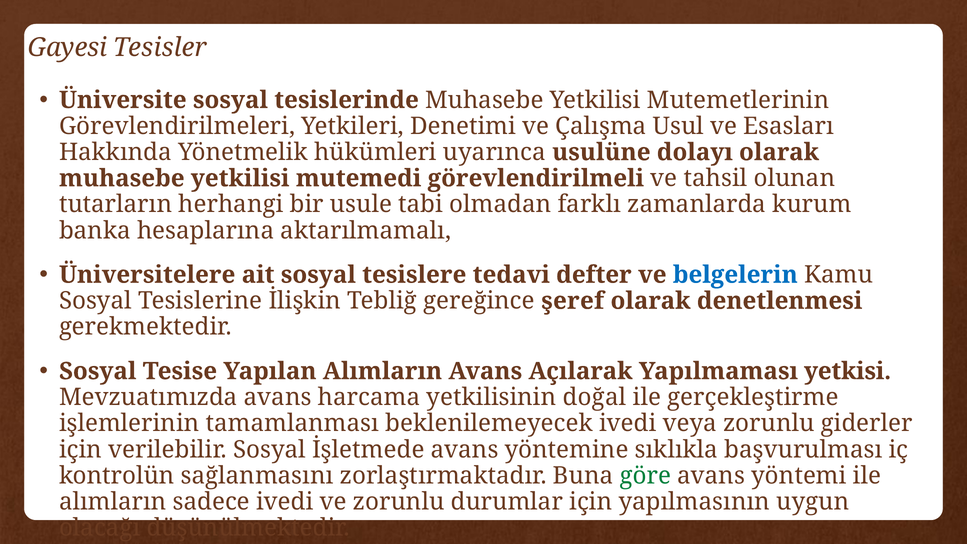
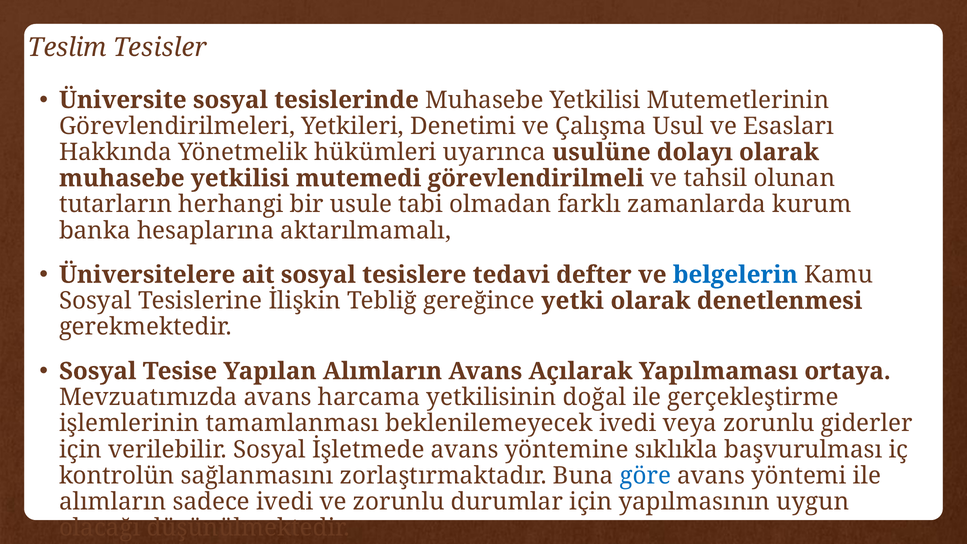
Gayesi: Gayesi -> Teslim
şeref: şeref -> yetki
yetkisi: yetkisi -> ortaya
göre colour: green -> blue
